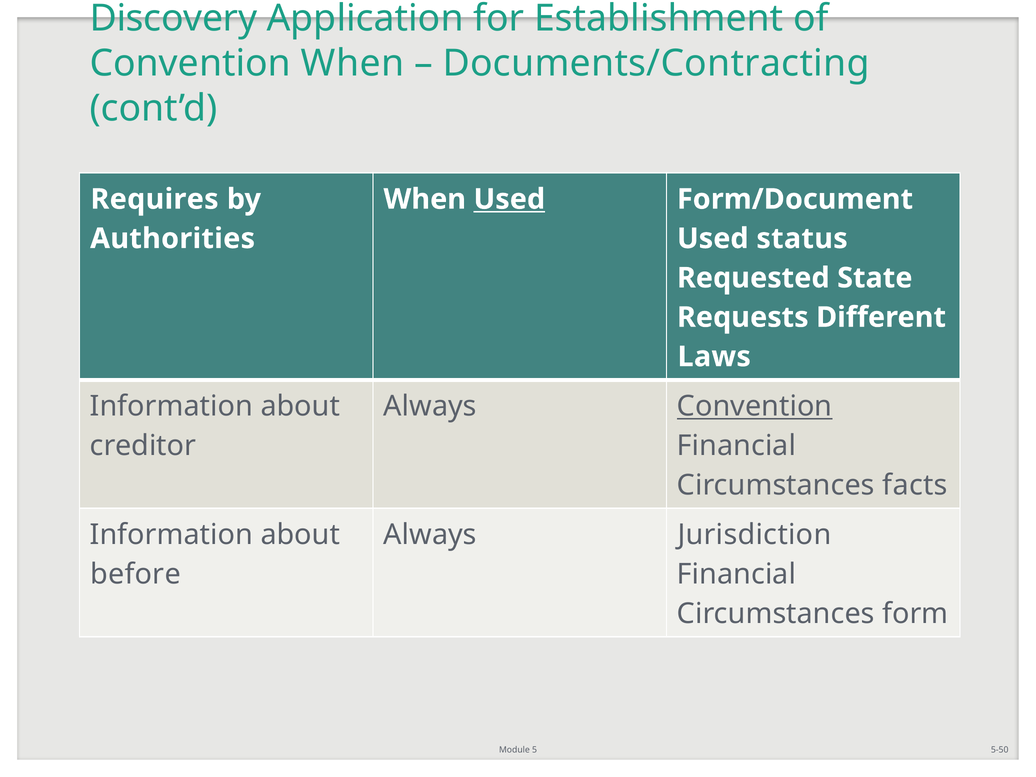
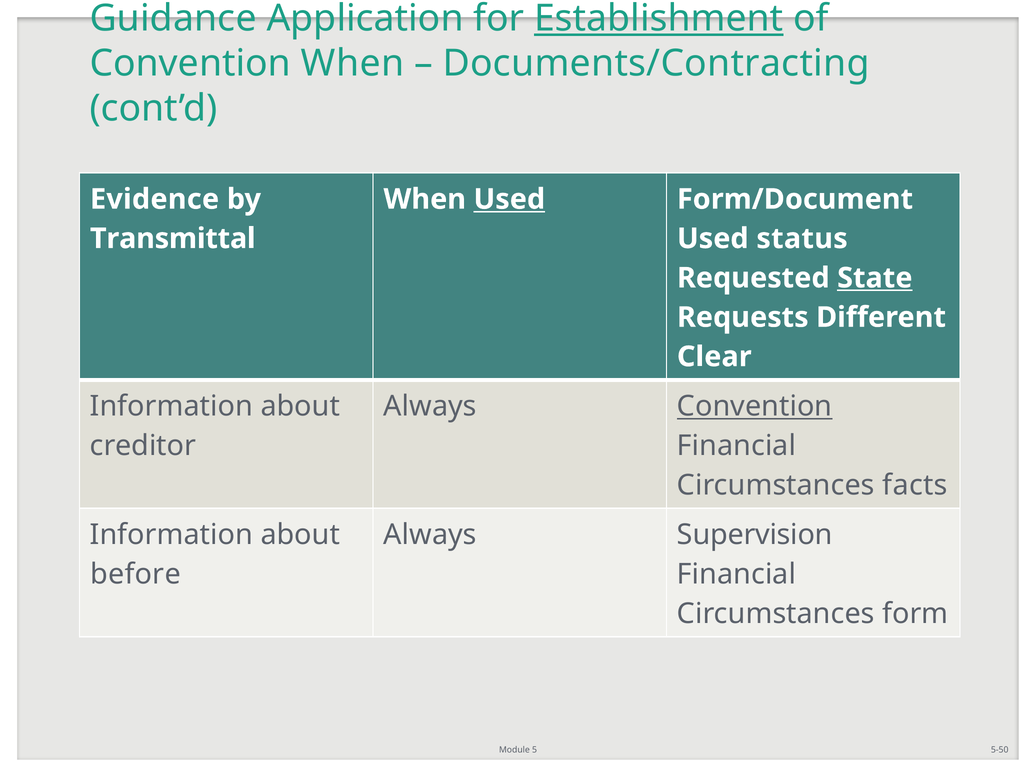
Discovery: Discovery -> Guidance
Establishment underline: none -> present
Requires: Requires -> Evidence
Authorities: Authorities -> Transmittal
State underline: none -> present
Laws: Laws -> Clear
Jurisdiction: Jurisdiction -> Supervision
